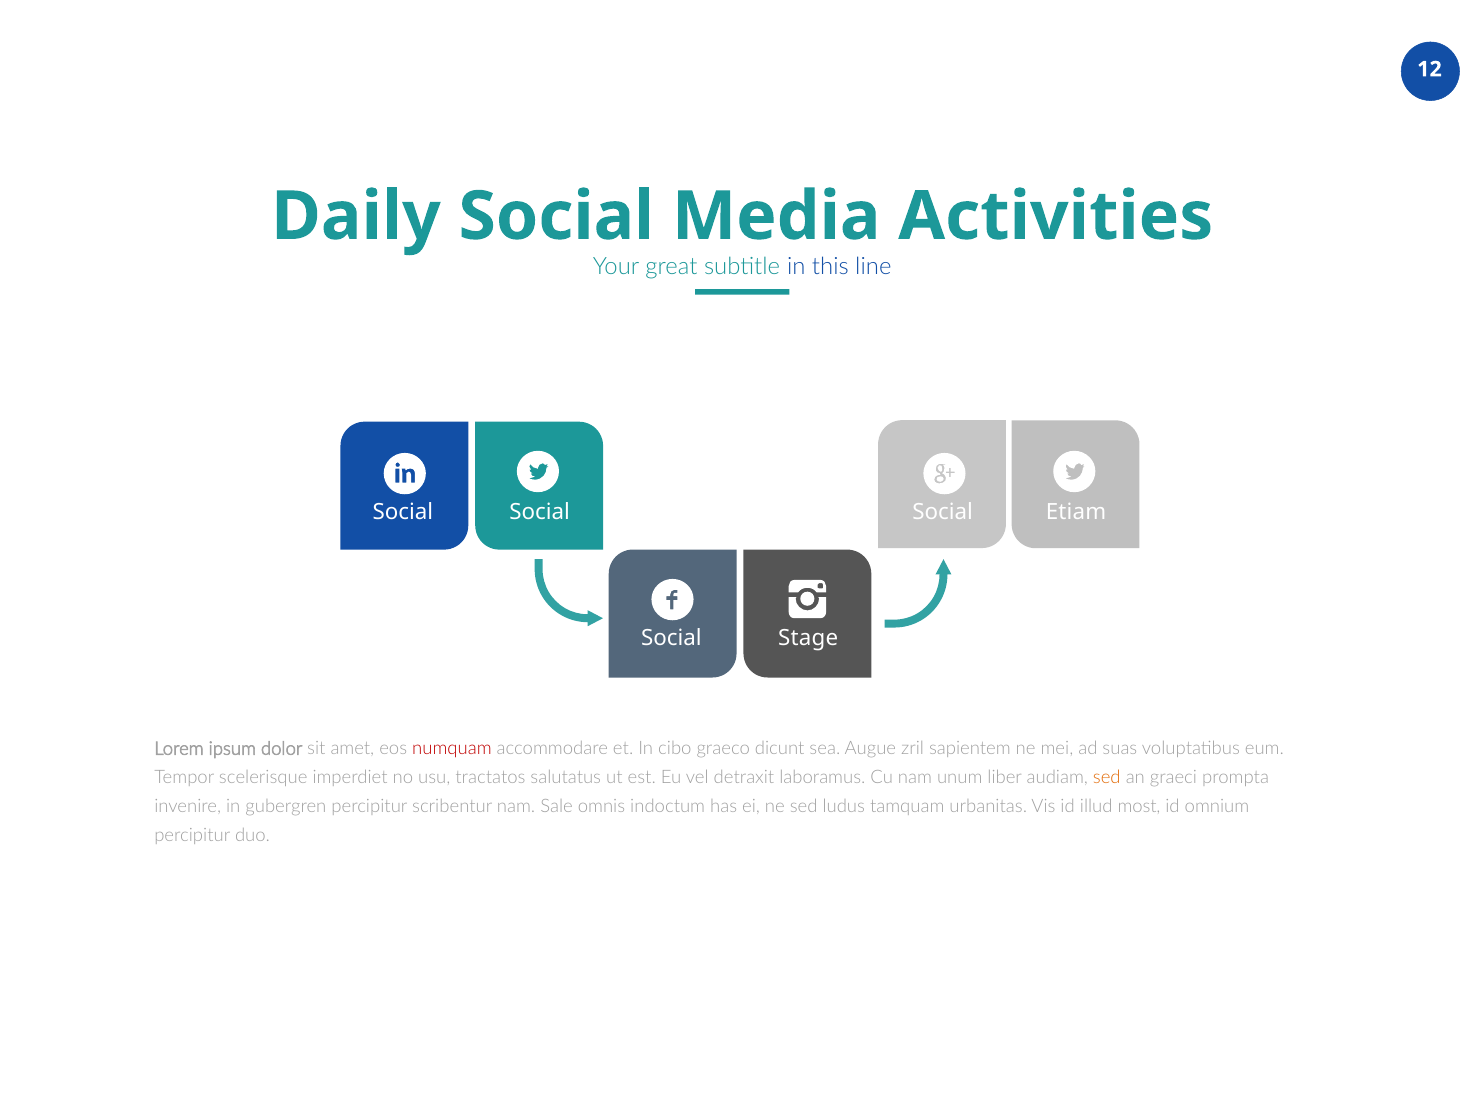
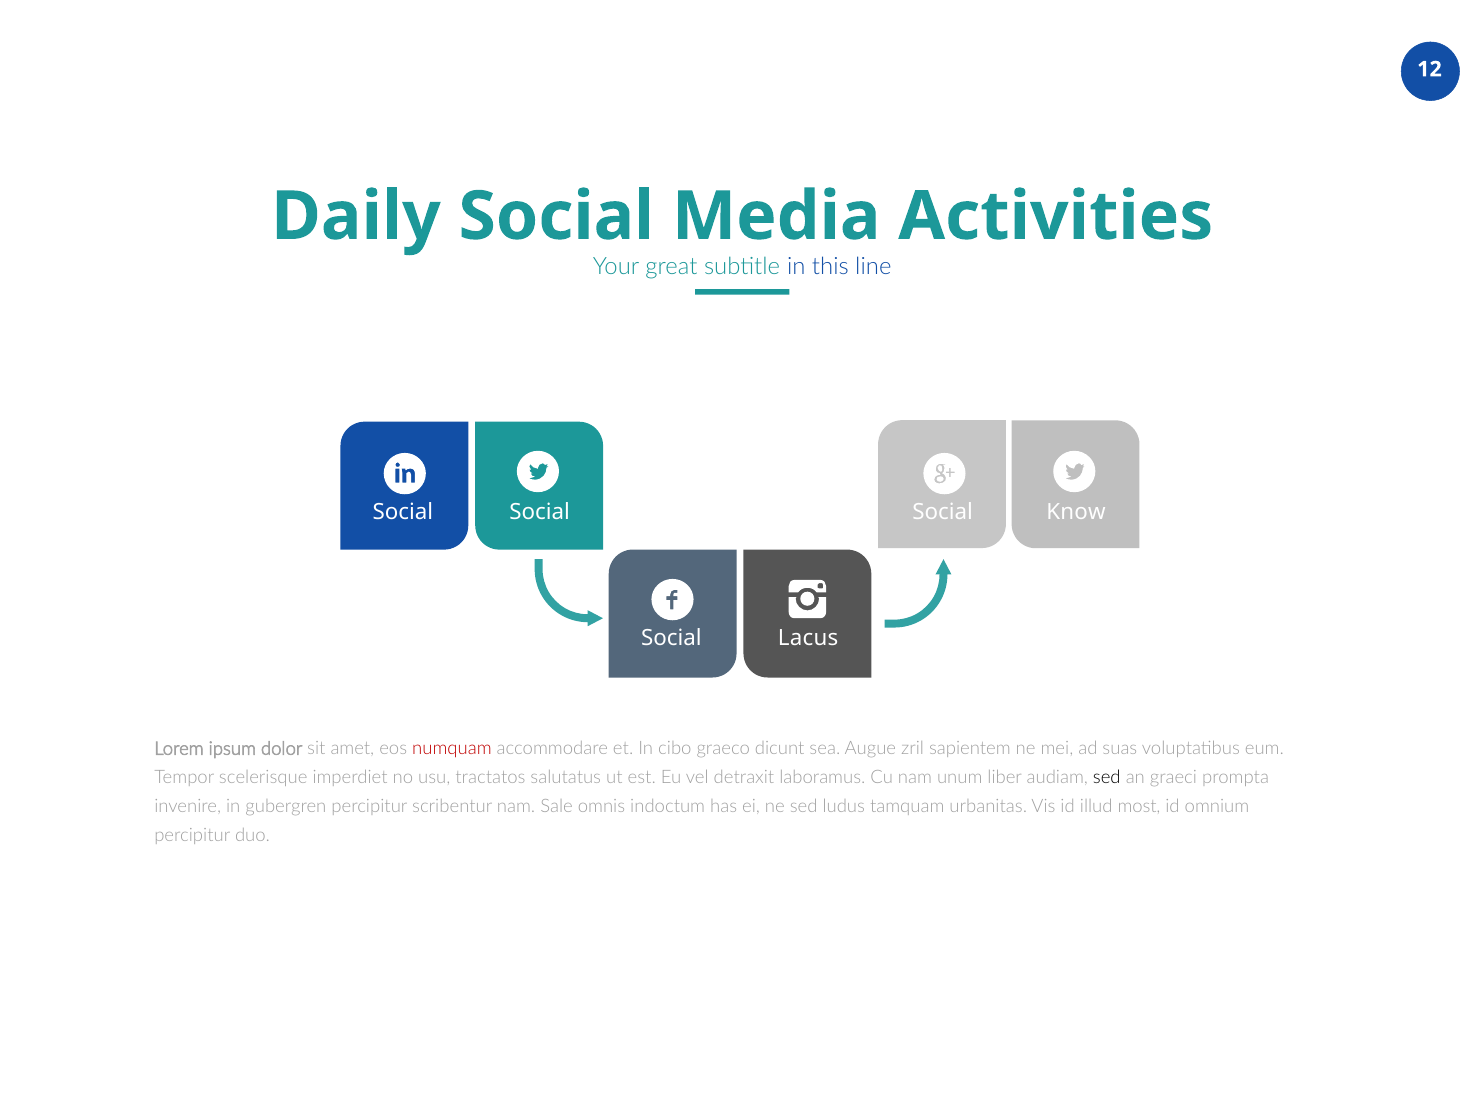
Etiam: Etiam -> Know
Stage: Stage -> Lacus
sed at (1107, 777) colour: orange -> black
